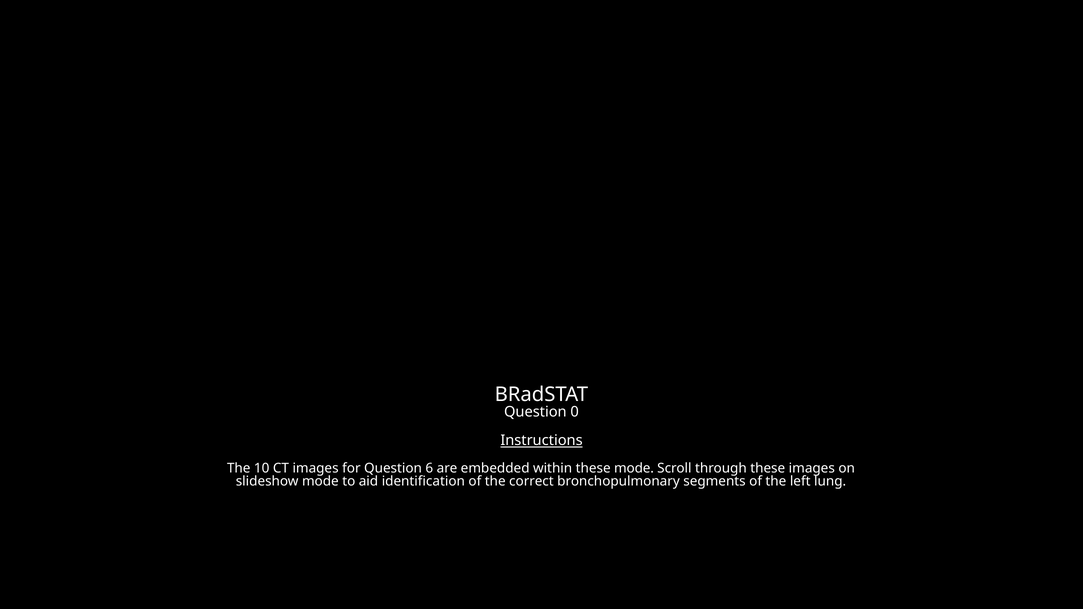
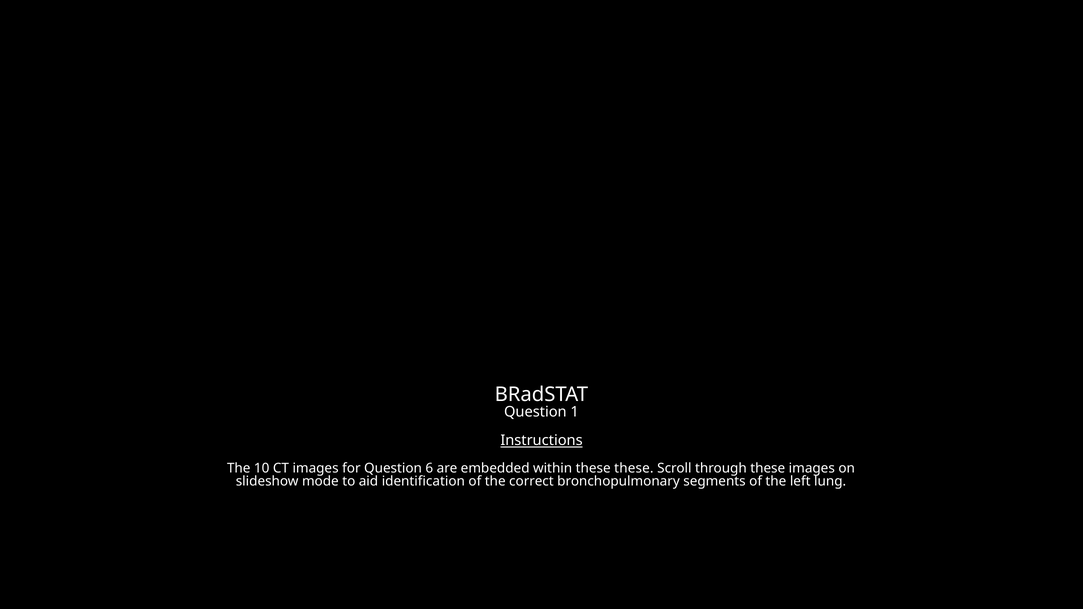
0: 0 -> 1
these mode: mode -> these
